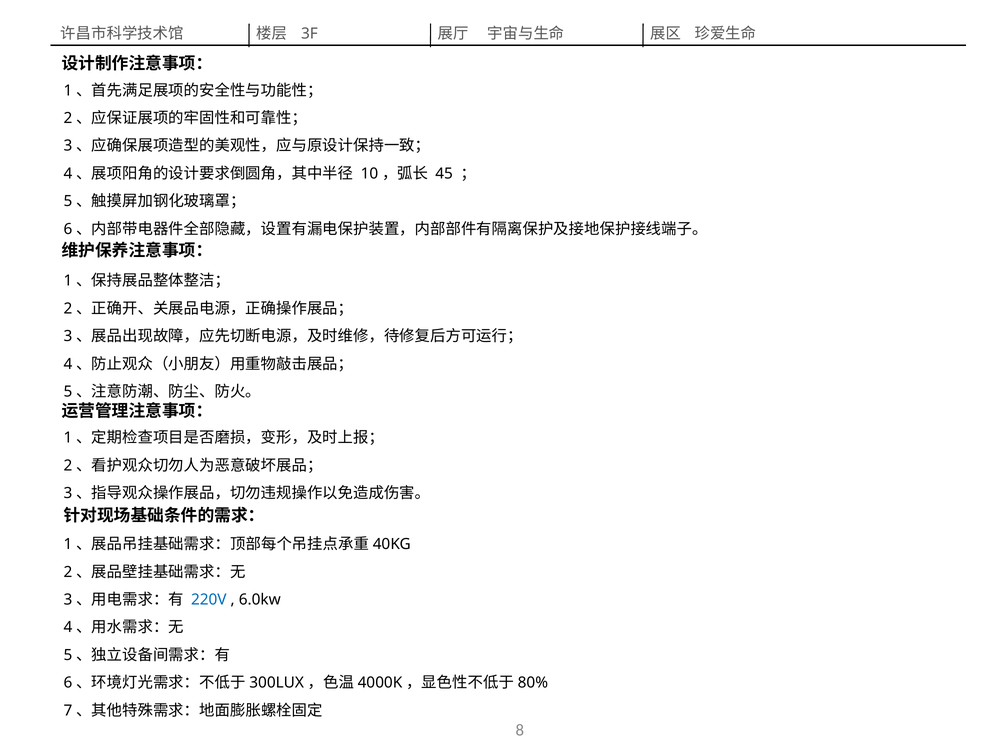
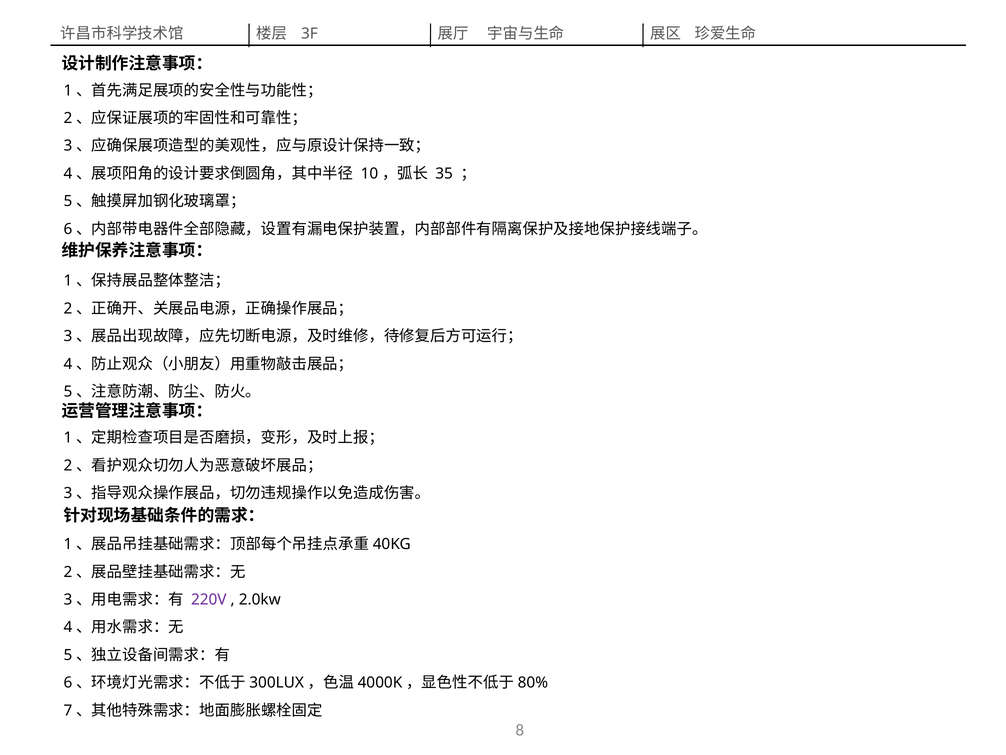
45: 45 -> 35
220V colour: blue -> purple
6.0kw: 6.0kw -> 2.0kw
